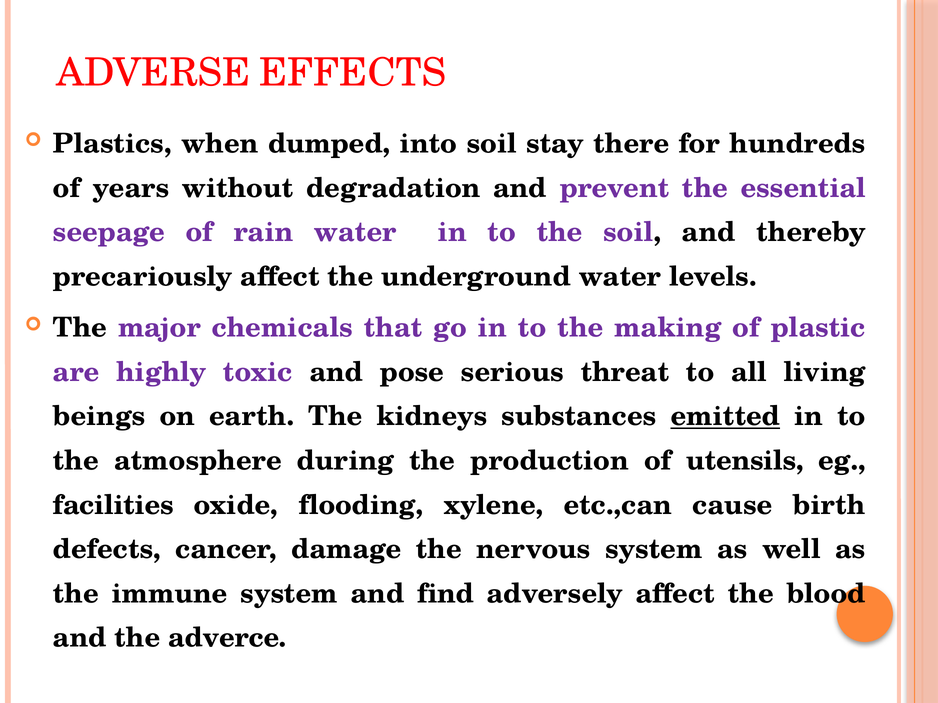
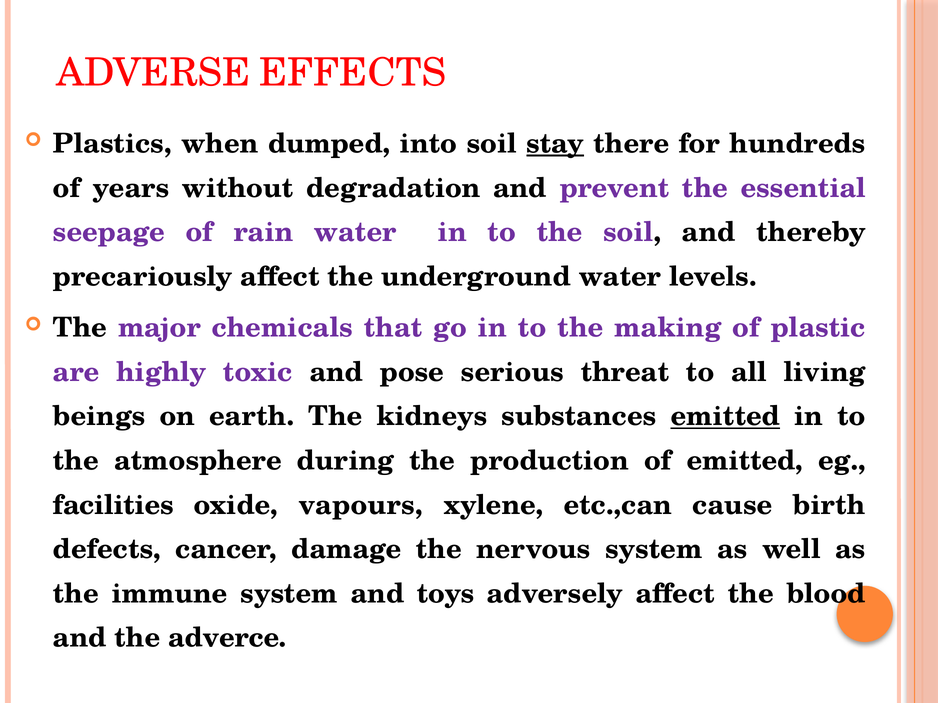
stay underline: none -> present
of utensils: utensils -> emitted
flooding: flooding -> vapours
find: find -> toys
